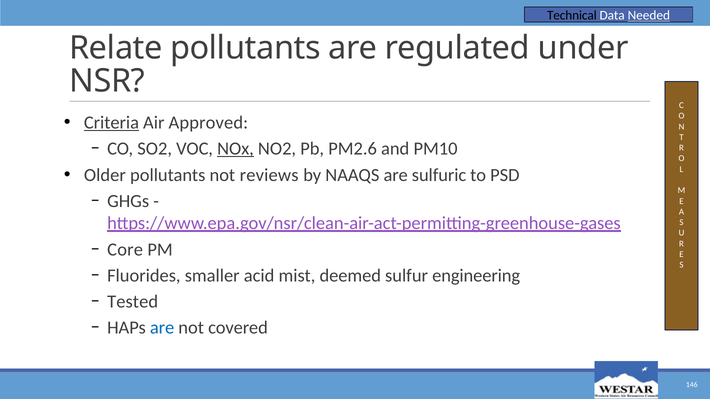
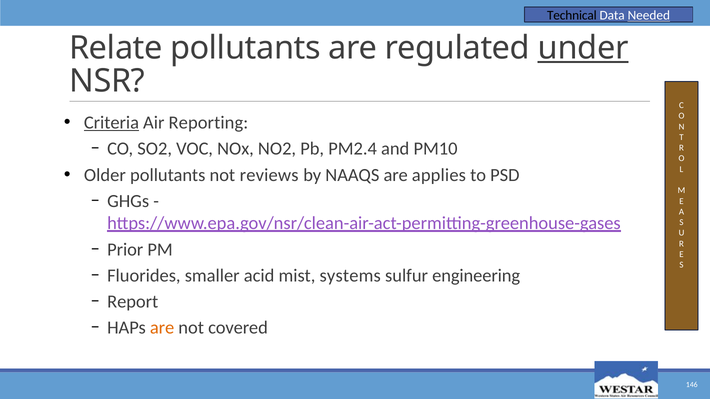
under underline: none -> present
Approved: Approved -> Reporting
NOx underline: present -> none
PM2.6: PM2.6 -> PM2.4
sulfuric: sulfuric -> applies
Core: Core -> Prior
deemed: deemed -> systems
Tested: Tested -> Report
are at (162, 328) colour: blue -> orange
